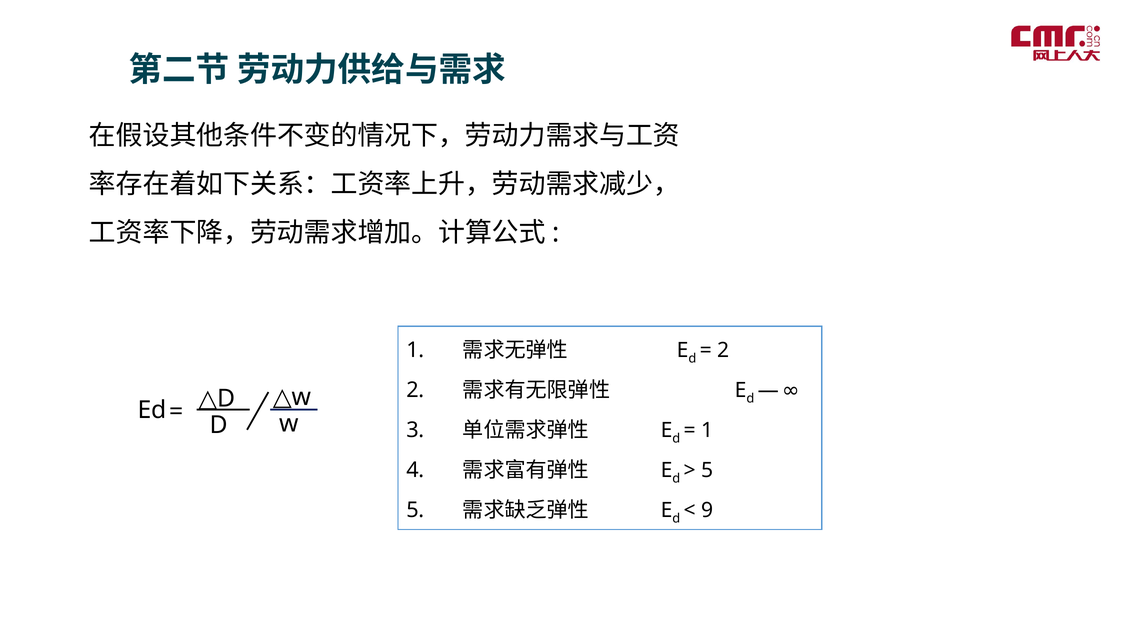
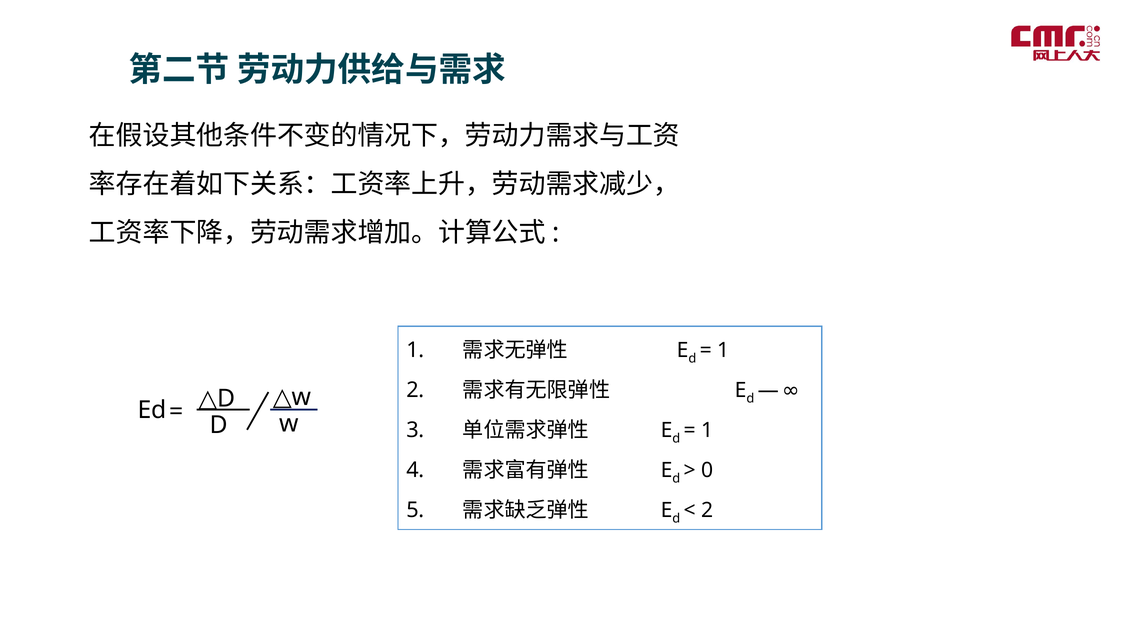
2 at (723, 350): 2 -> 1
5 at (707, 470): 5 -> 0
9 at (707, 510): 9 -> 2
